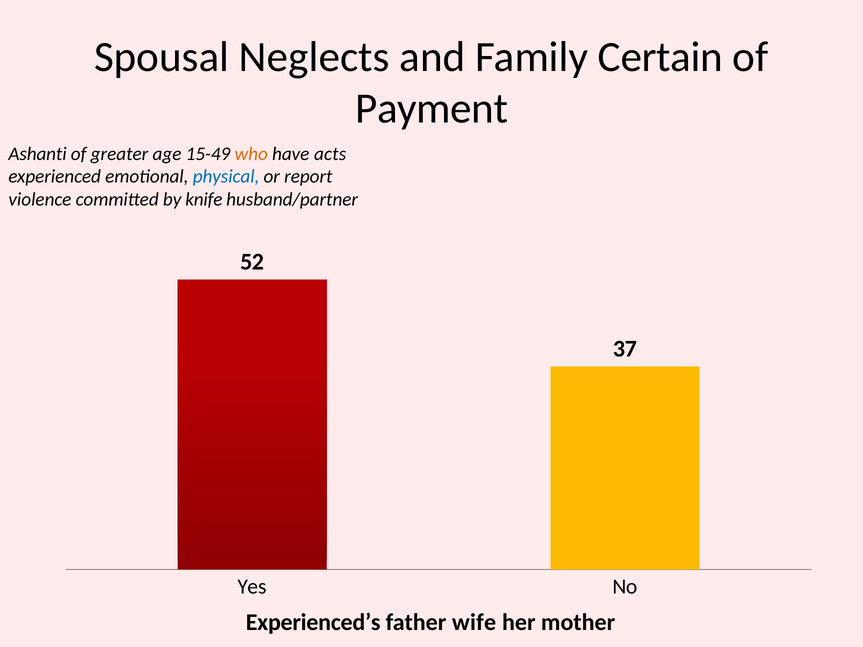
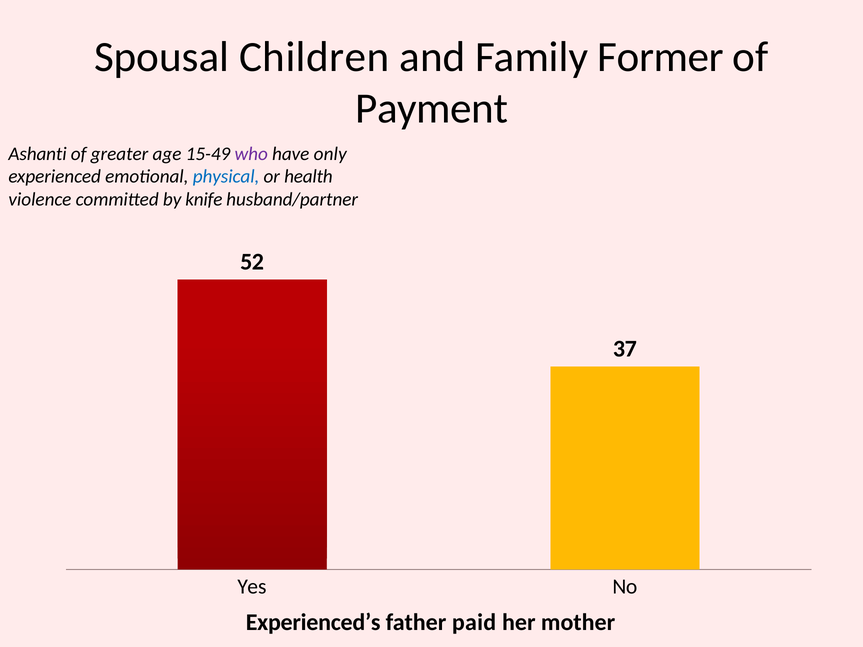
Neglects: Neglects -> Children
Certain: Certain -> Former
who colour: orange -> purple
acts: acts -> only
report: report -> health
wife: wife -> paid
